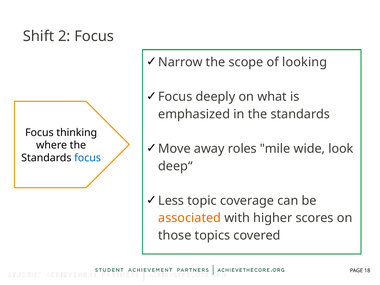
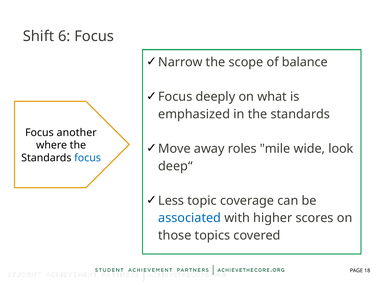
2: 2 -> 6
looking: looking -> balance
thinking: thinking -> another
associated colour: orange -> blue
